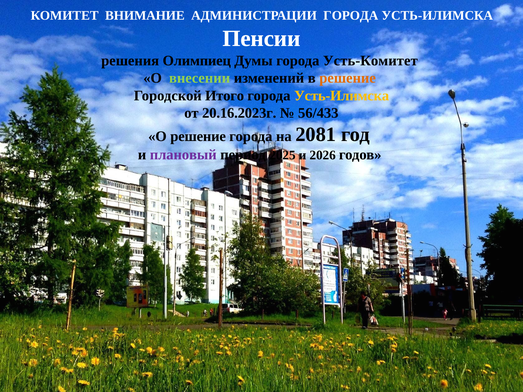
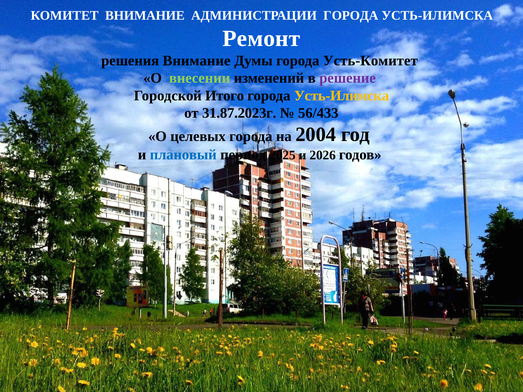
Пенсии: Пенсии -> Ремонт
решения Олимпиец: Олимпиец -> Внимание
решение at (348, 78) colour: orange -> purple
20.16.2023г: 20.16.2023г -> 31.87.2023г
О решение: решение -> целевых
2081: 2081 -> 2004
плановый colour: purple -> blue
